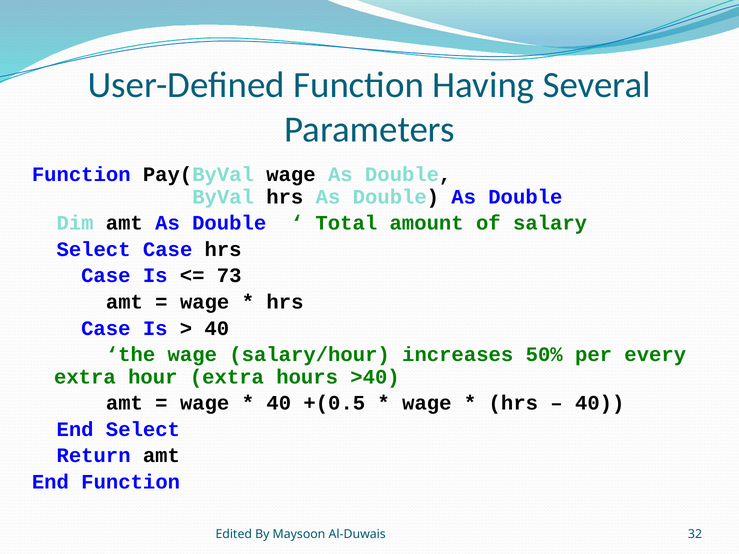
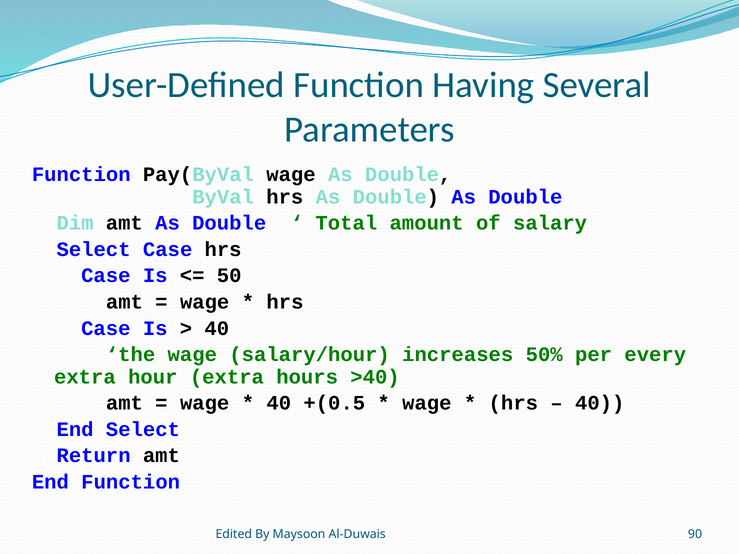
73: 73 -> 50
32: 32 -> 90
